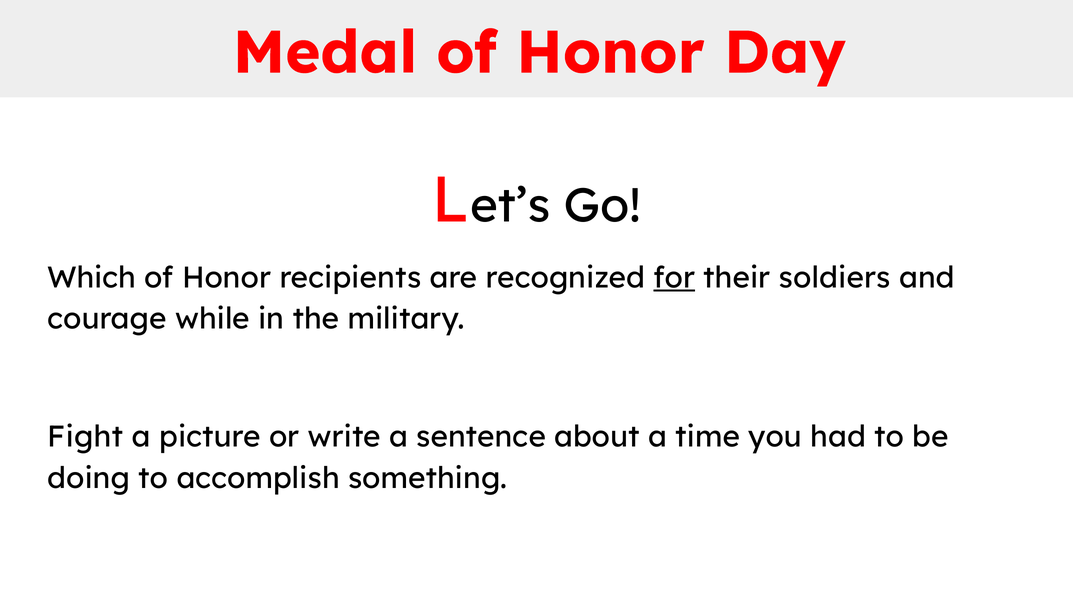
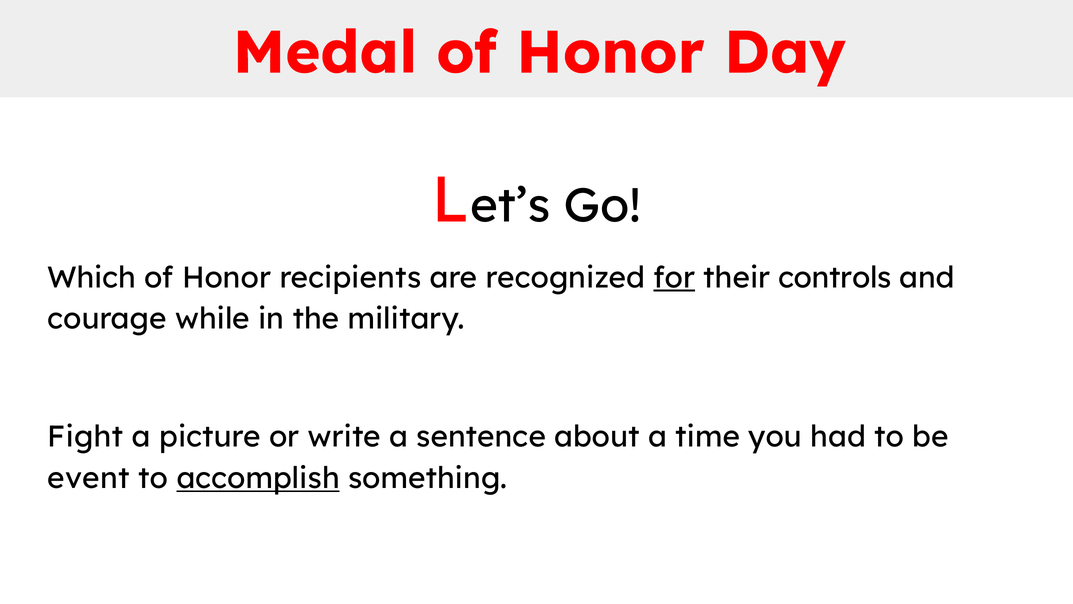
soldiers: soldiers -> controls
doing: doing -> event
accomplish underline: none -> present
